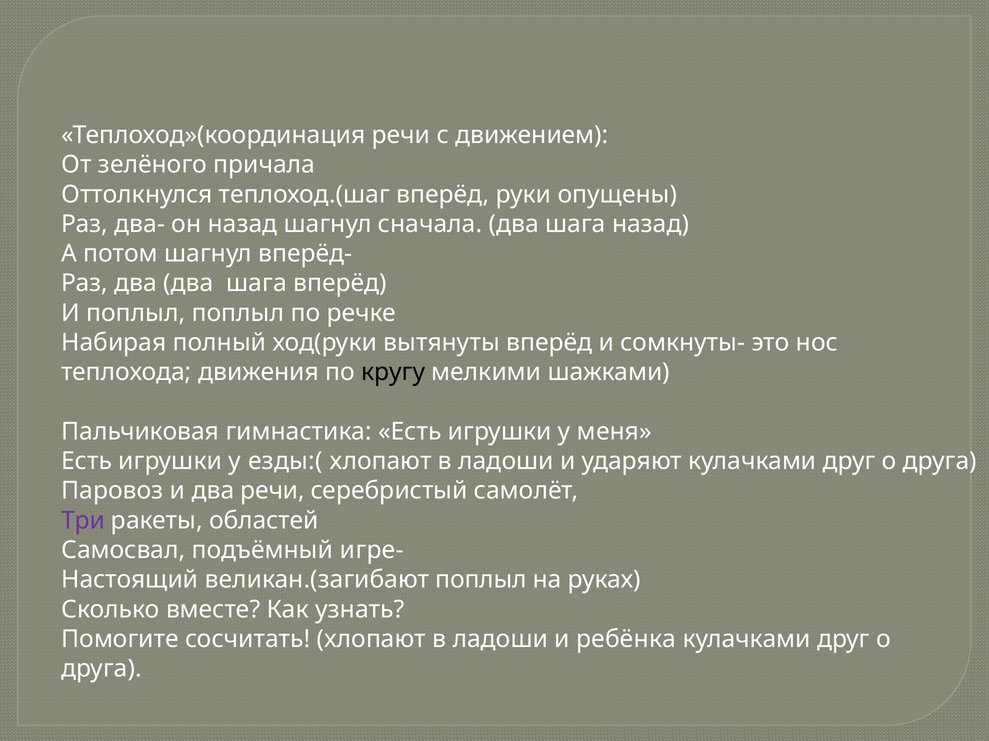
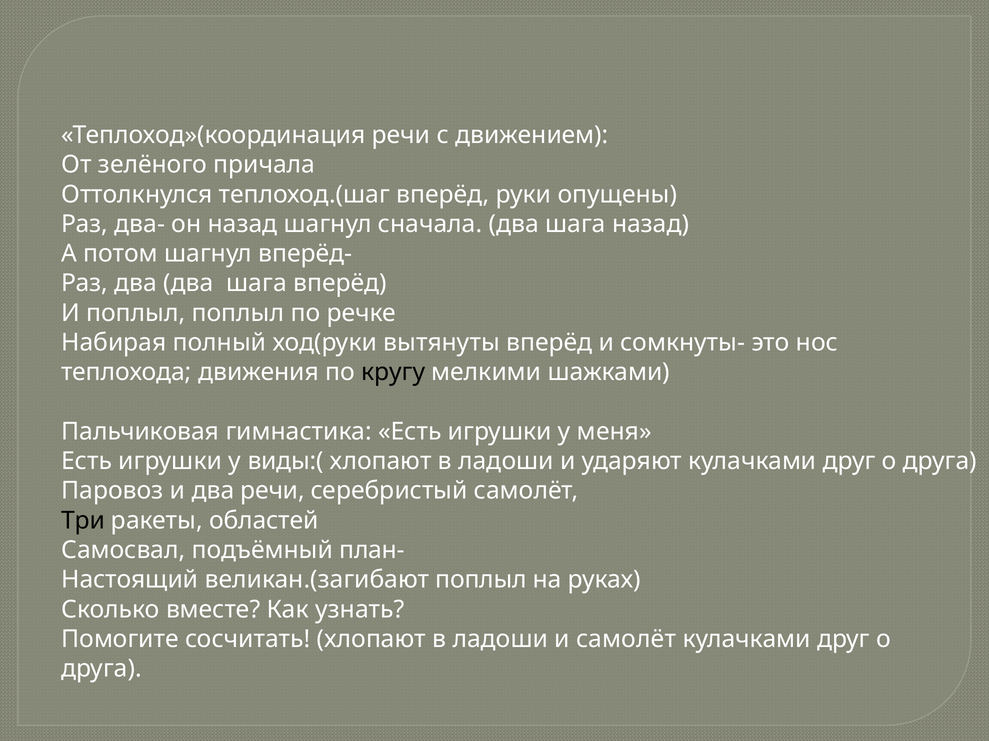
езды:(: езды:( -> виды:(
Три colour: purple -> black
игре-: игре- -> план-
и ребёнка: ребёнка -> самолёт
